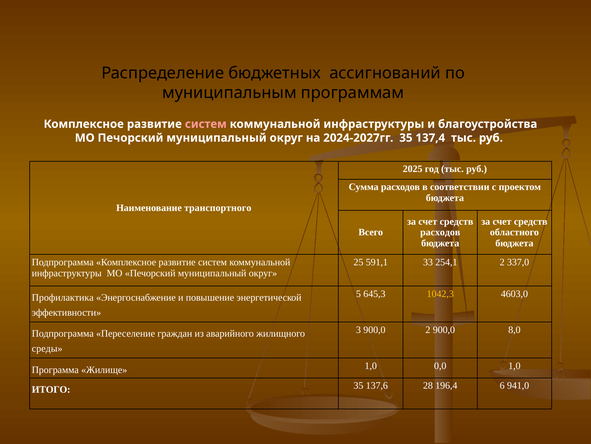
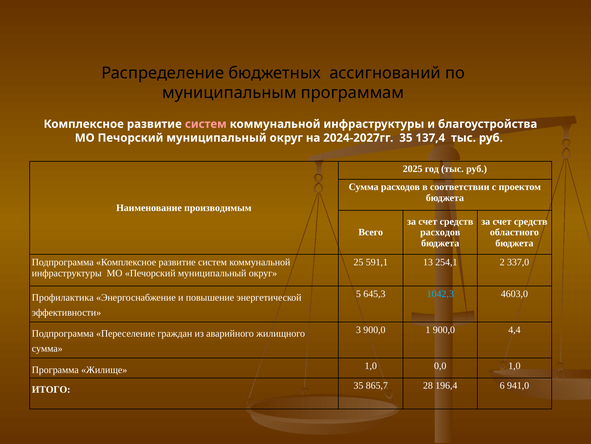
транспортного: транспортного -> производимым
33: 33 -> 13
1042,3 colour: yellow -> light blue
900,0 2: 2 -> 1
8,0: 8,0 -> 4,4
среды at (47, 348): среды -> сумма
137,6: 137,6 -> 865,7
